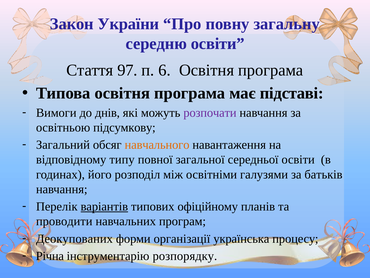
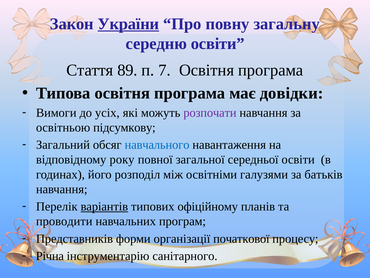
України underline: none -> present
97: 97 -> 89
6: 6 -> 7
підставі: підставі -> довідки
днів: днів -> усіх
навчального colour: orange -> blue
типу: типу -> року
Деокупованих: Деокупованих -> Представників
українська: українська -> початкової
розпорядку: розпорядку -> санітарного
